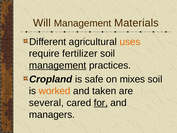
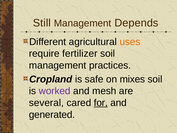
Will: Will -> Still
Materials: Materials -> Depends
management at (58, 65) underline: present -> none
worked colour: orange -> purple
taken: taken -> mesh
managers: managers -> generated
